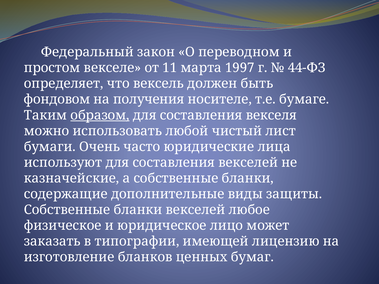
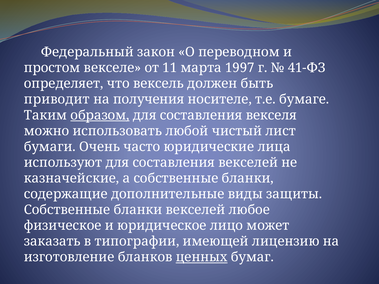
44-ФЗ: 44-ФЗ -> 41-ФЗ
фондовом: фондовом -> приводит
ценных underline: none -> present
